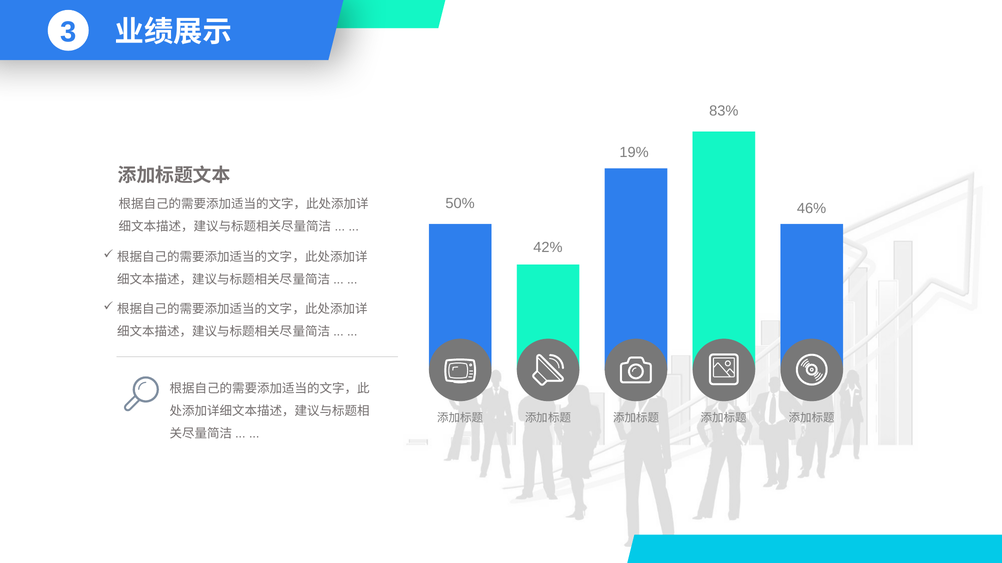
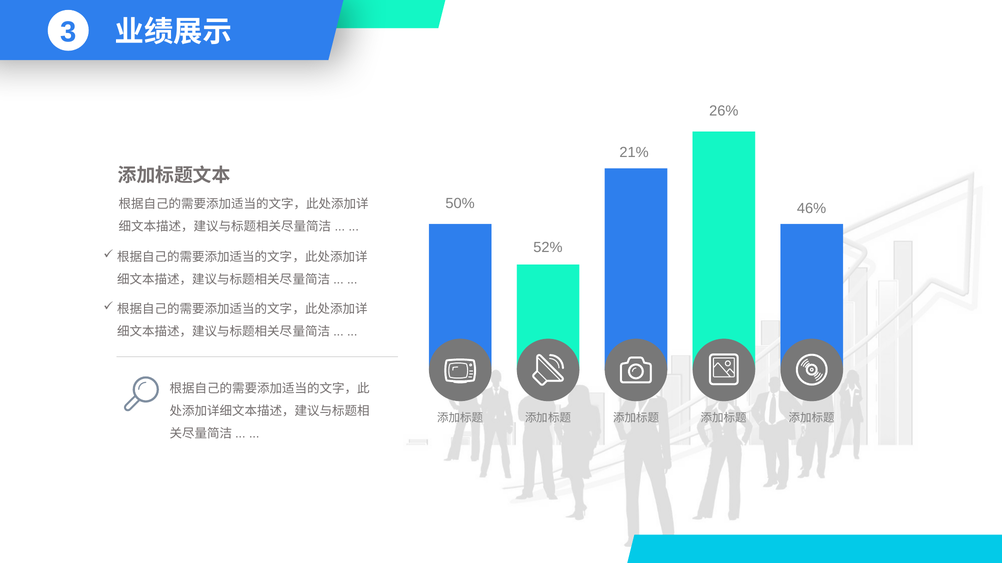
83%: 83% -> 26%
19%: 19% -> 21%
42%: 42% -> 52%
